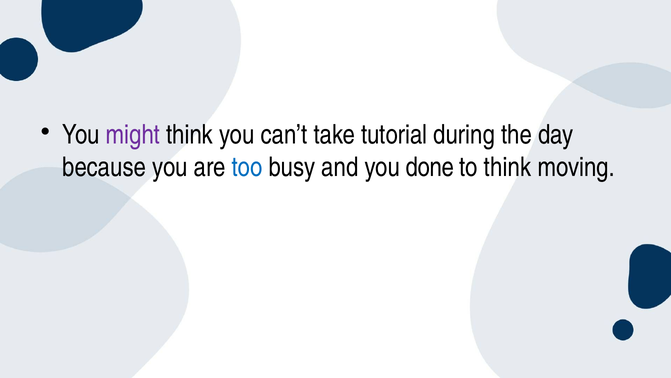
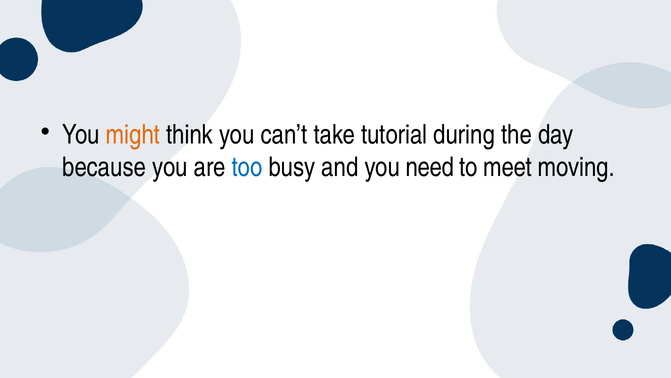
might colour: purple -> orange
done: done -> need
to think: think -> meet
